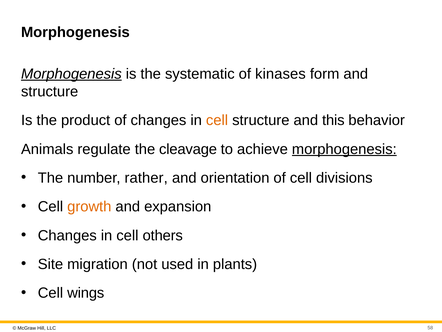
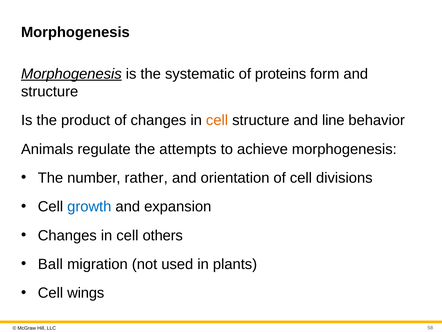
kinases: kinases -> proteins
this: this -> line
cleavage: cleavage -> attempts
morphogenesis at (344, 149) underline: present -> none
growth colour: orange -> blue
Site: Site -> Ball
